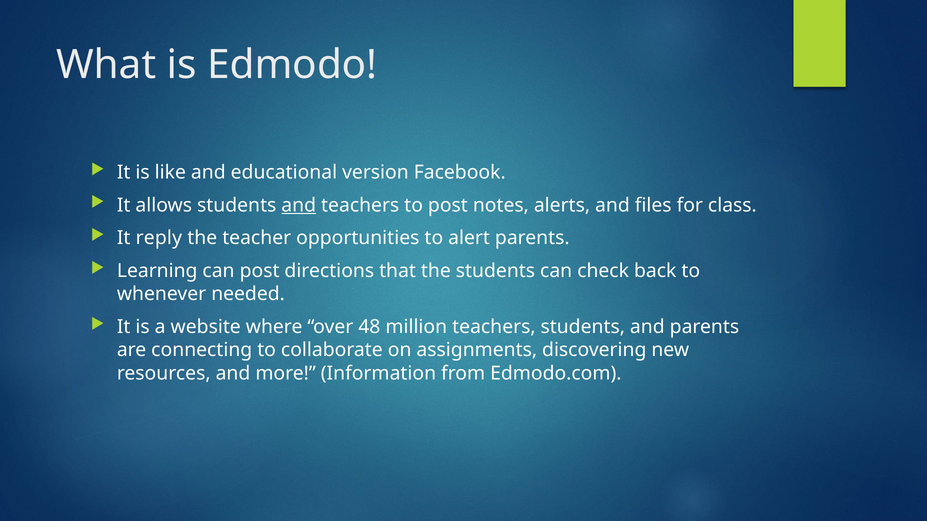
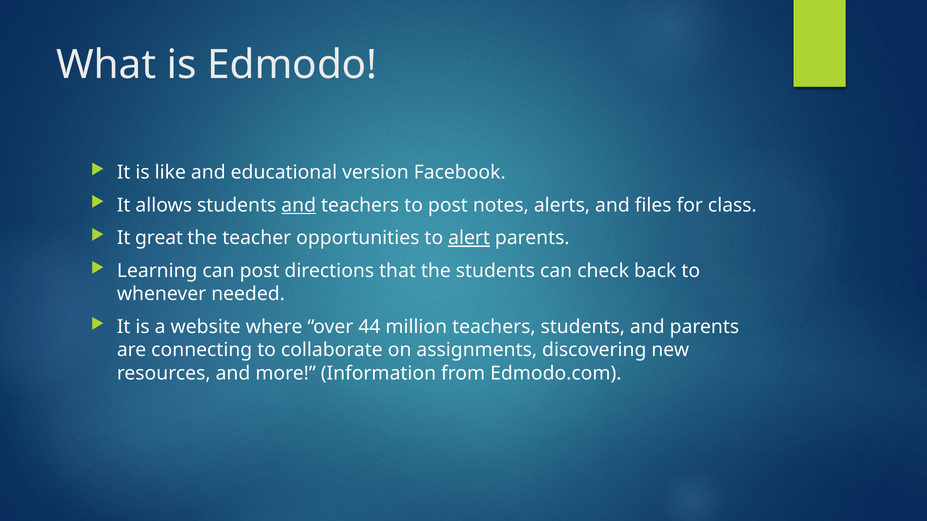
reply: reply -> great
alert underline: none -> present
48: 48 -> 44
